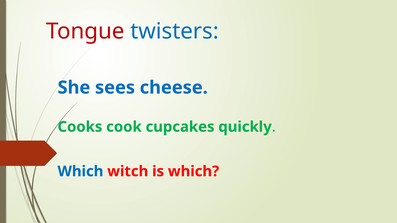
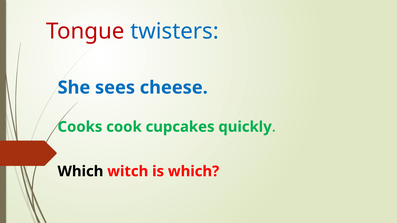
Which at (80, 172) colour: blue -> black
